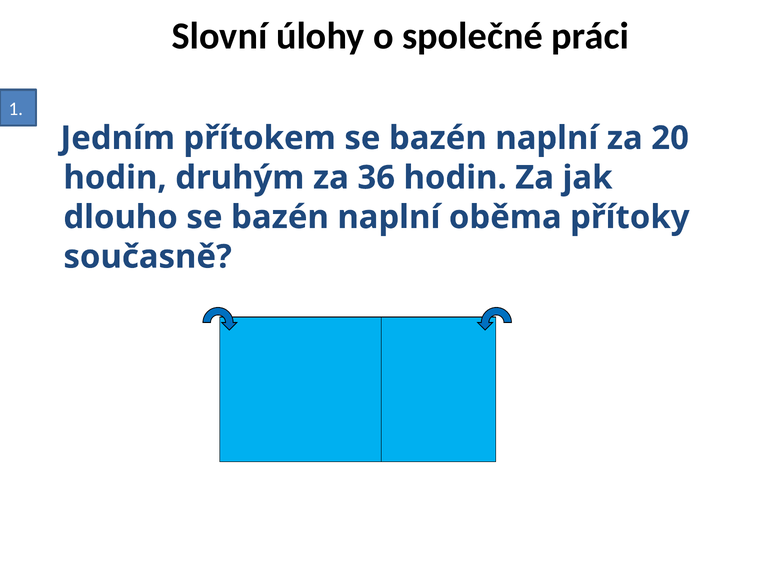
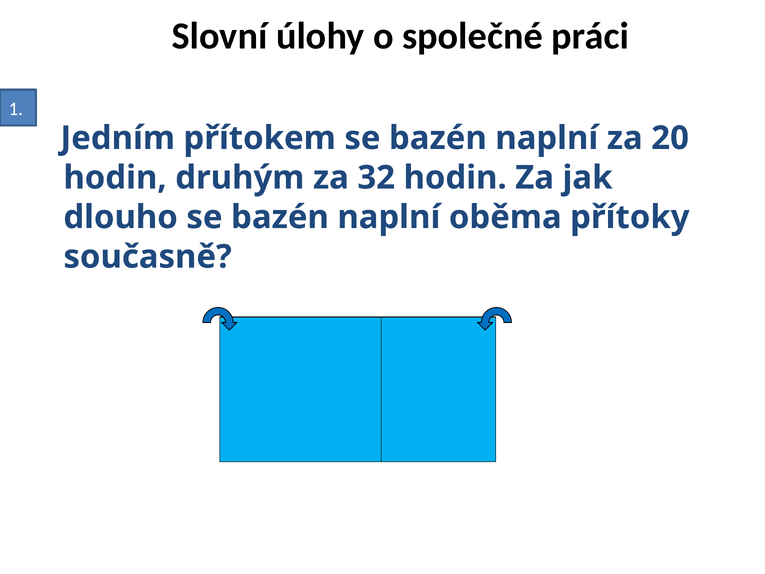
36: 36 -> 32
